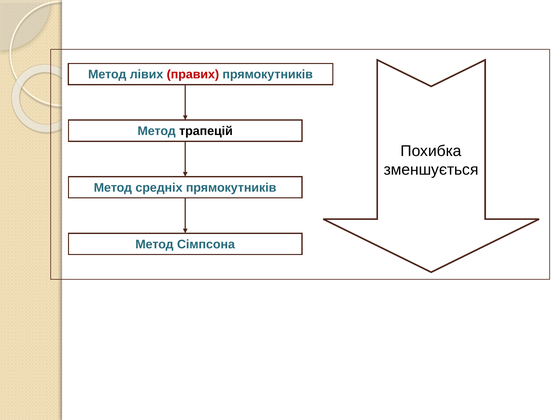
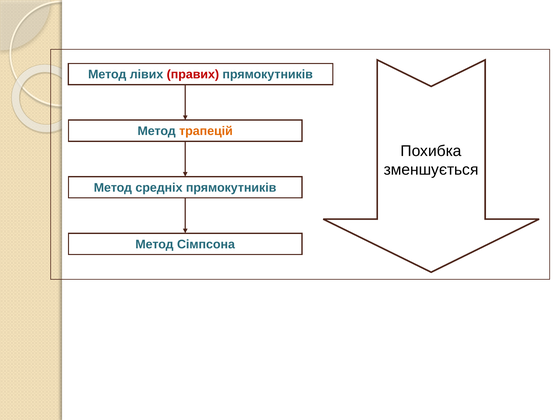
трапецій colour: black -> orange
